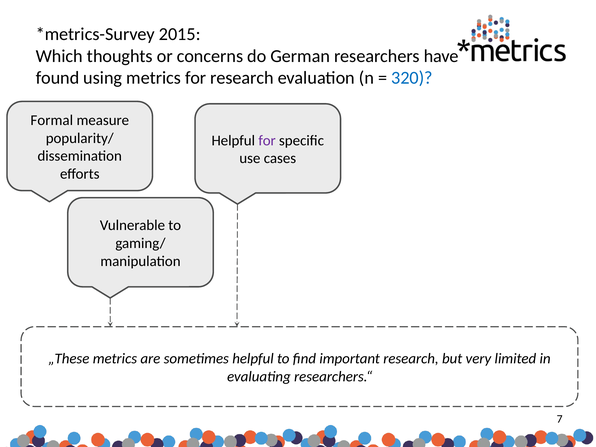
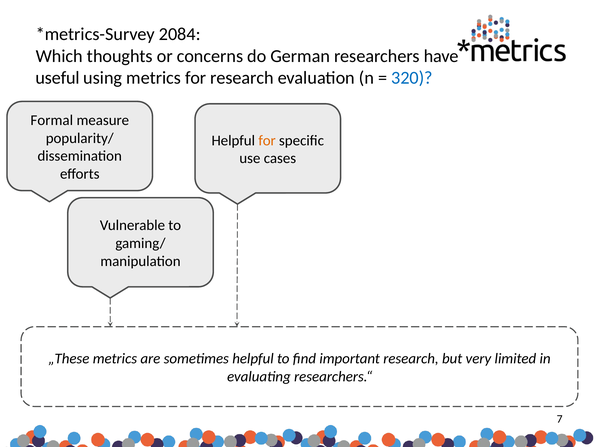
2015: 2015 -> 2084
found: found -> useful
for at (267, 140) colour: purple -> orange
